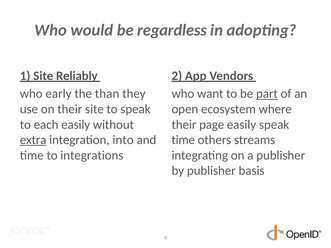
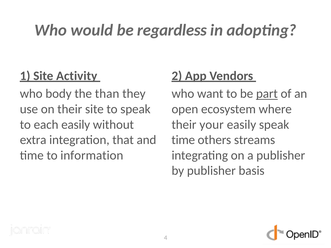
Reliably: Reliably -> Activity
early: early -> body
page: page -> your
extra underline: present -> none
into: into -> that
integrations: integrations -> information
